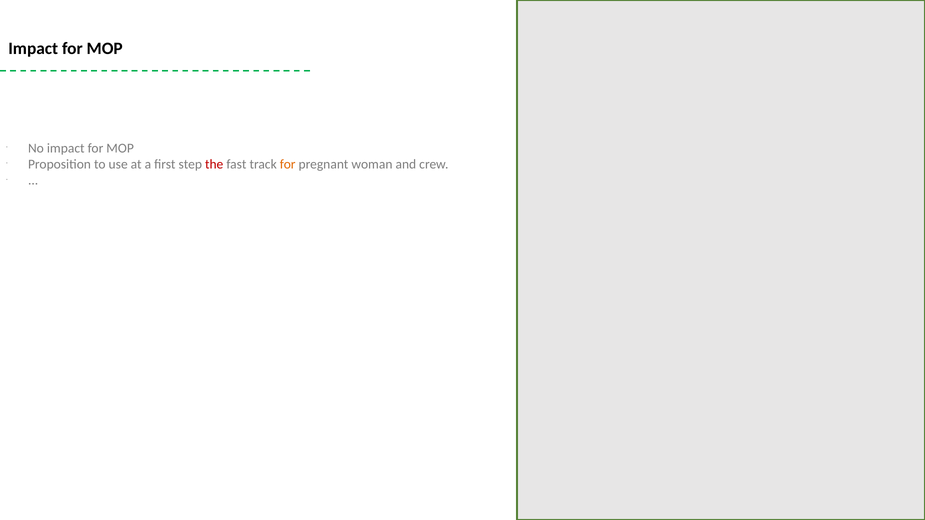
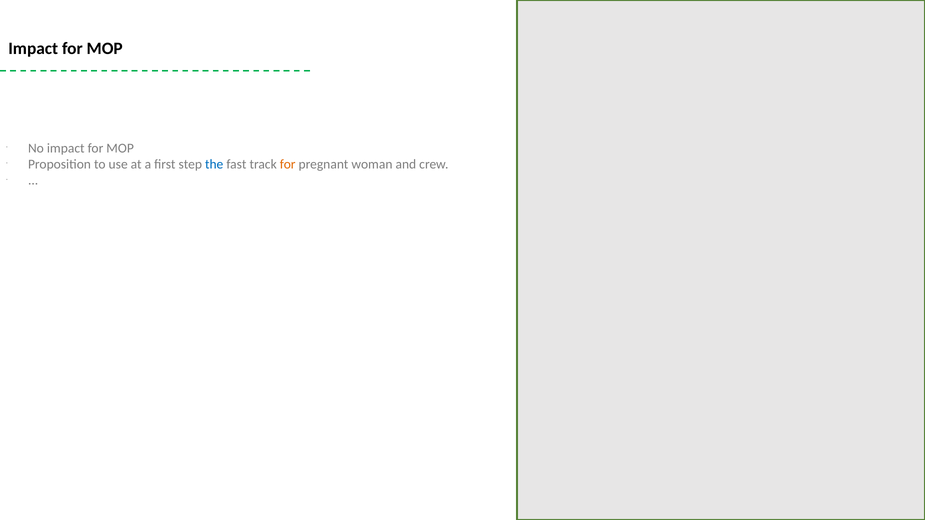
the colour: red -> blue
